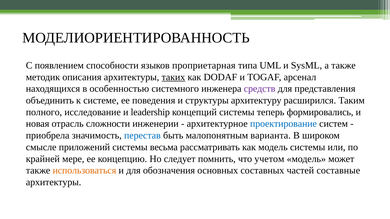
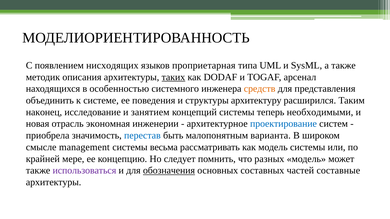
способности: способности -> нисходящих
средств colour: purple -> orange
полного: полного -> наконец
leadership: leadership -> занятием
формировались: формировались -> необходимыми
сложности: сложности -> экономная
приложений: приложений -> management
учетом: учетом -> разных
использоваться colour: orange -> purple
обозначения underline: none -> present
